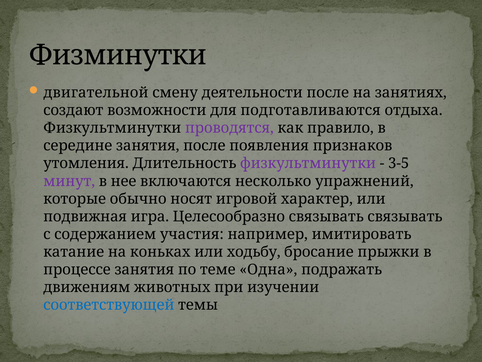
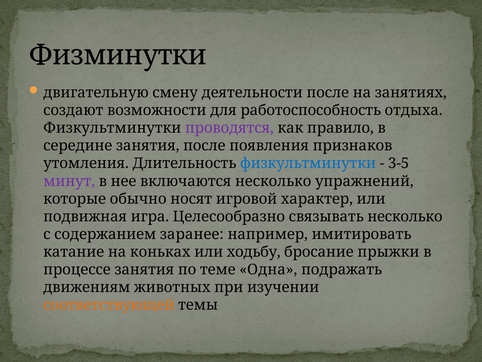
двигательной: двигательной -> двигательную
подготавливаются: подготавливаются -> работоспособность
физкультминутки at (308, 163) colour: purple -> blue
связывать связывать: связывать -> несколько
участия: участия -> заранее
соответствующей colour: blue -> orange
